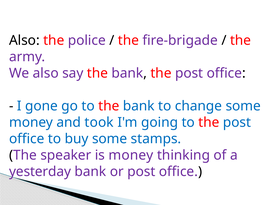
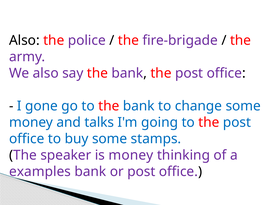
took: took -> talks
yesterday: yesterday -> examples
